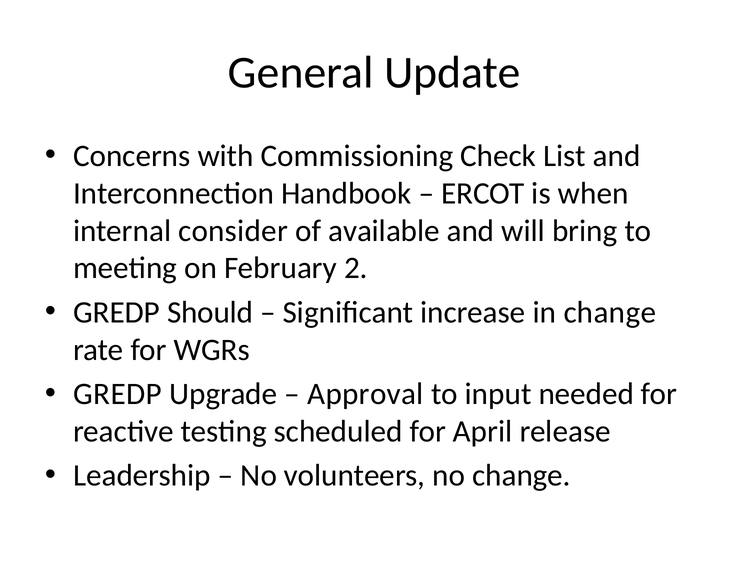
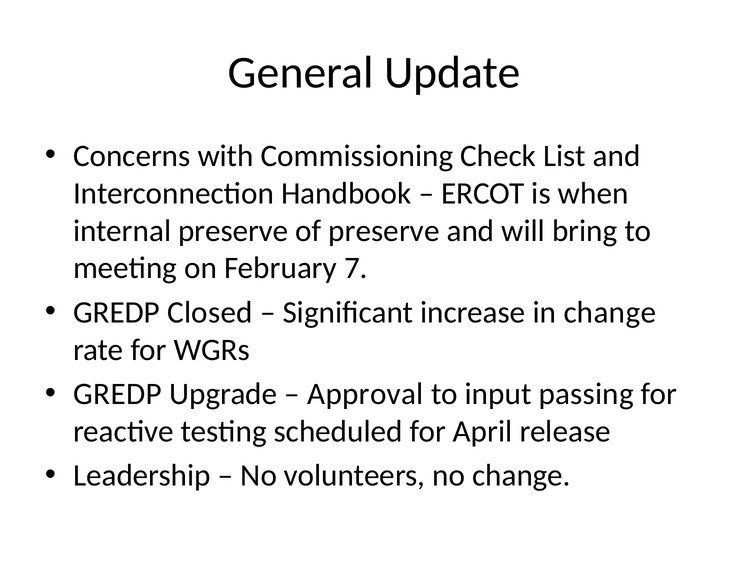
internal consider: consider -> preserve
of available: available -> preserve
2: 2 -> 7
Should: Should -> Closed
needed: needed -> passing
